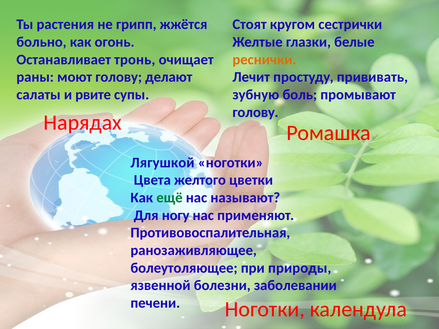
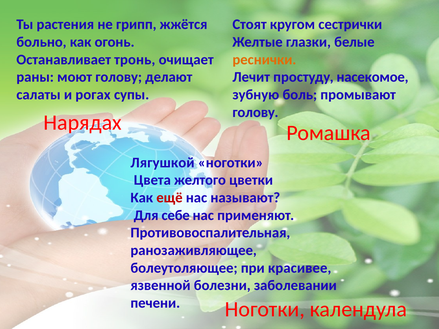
прививать: прививать -> насекомое
рвите: рвите -> рогах
ещё colour: green -> red
ногу: ногу -> себе
природы: природы -> красивее
